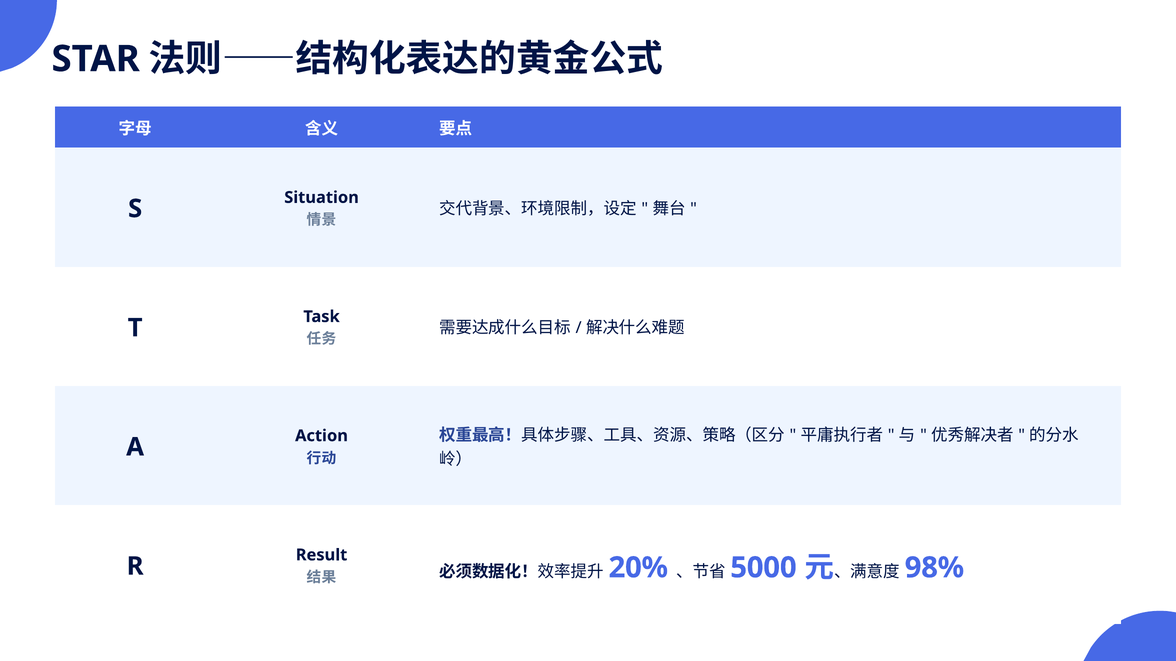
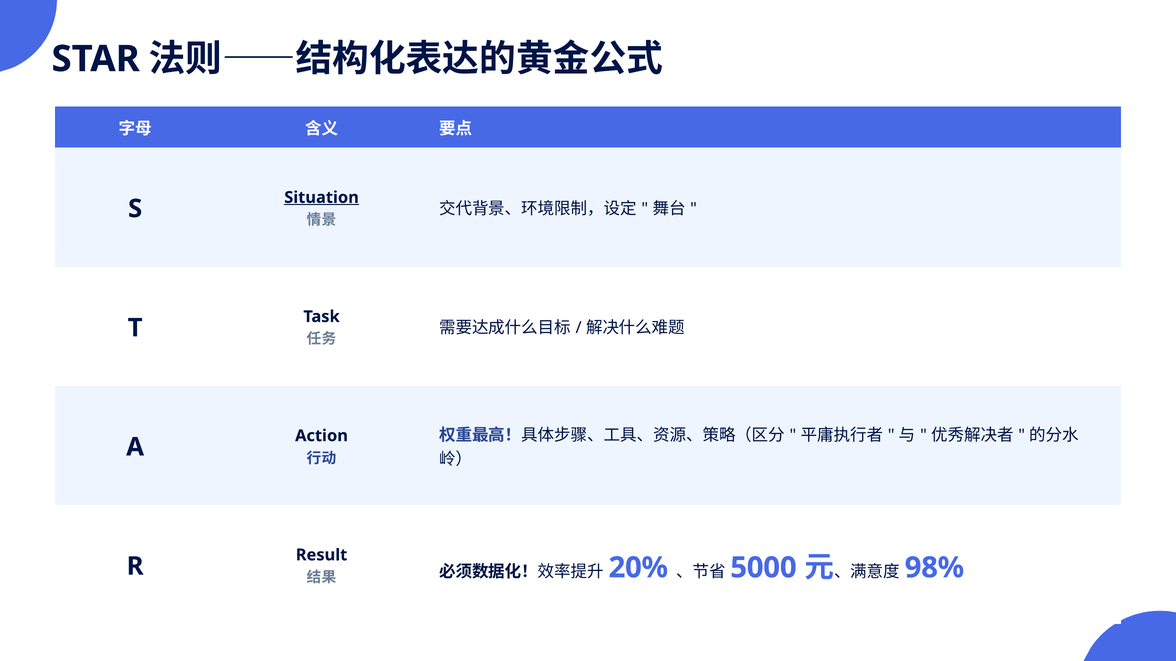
Situation underline: none -> present
